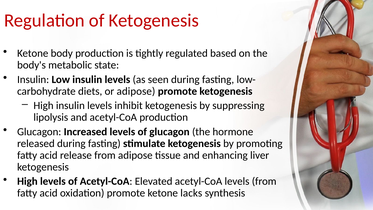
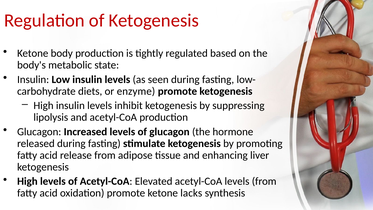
or adipose: adipose -> enzyme
